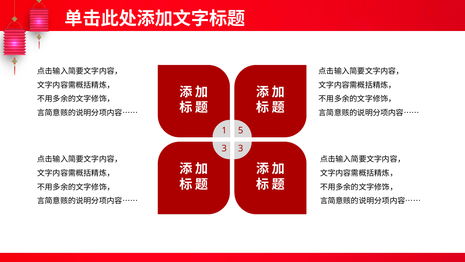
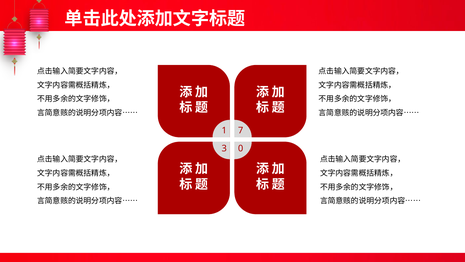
5: 5 -> 7
3 3: 3 -> 0
